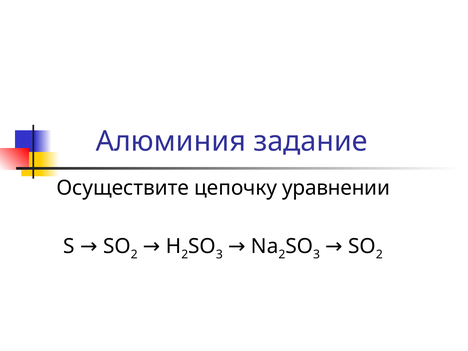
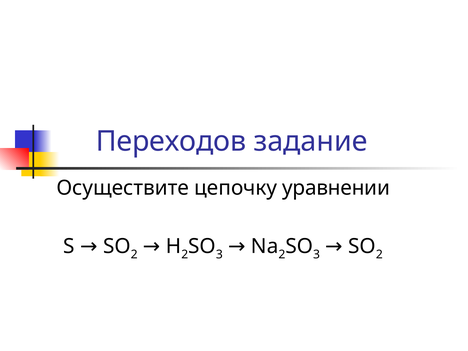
Алюминия: Алюминия -> Переходов
